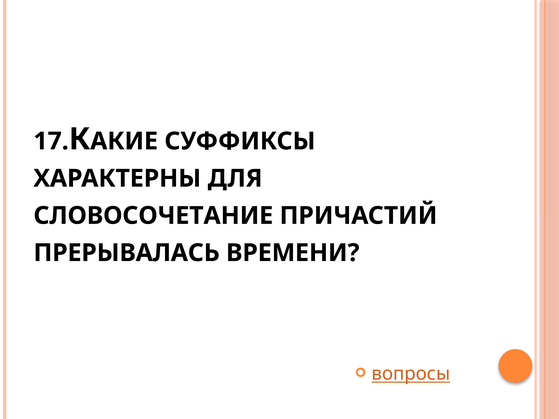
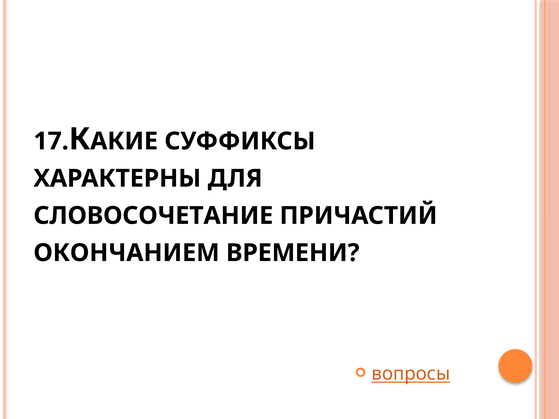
ПРЕРЫВАЛАСЬ: ПРЕРЫВАЛАСЬ -> ОКОНЧАНИЕМ
